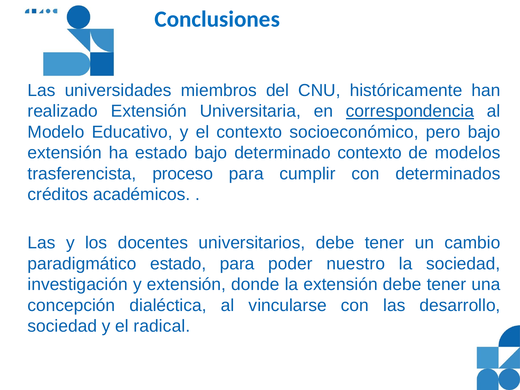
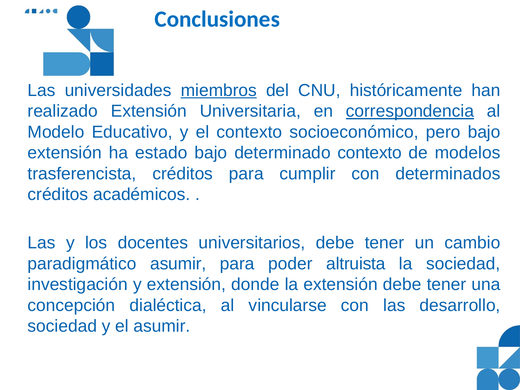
miembros underline: none -> present
trasferencista proceso: proceso -> créditos
paradigmático estado: estado -> asumir
nuestro: nuestro -> altruista
el radical: radical -> asumir
